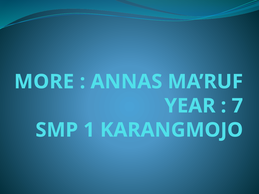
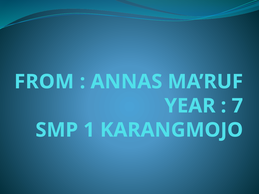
MORE: MORE -> FROM
